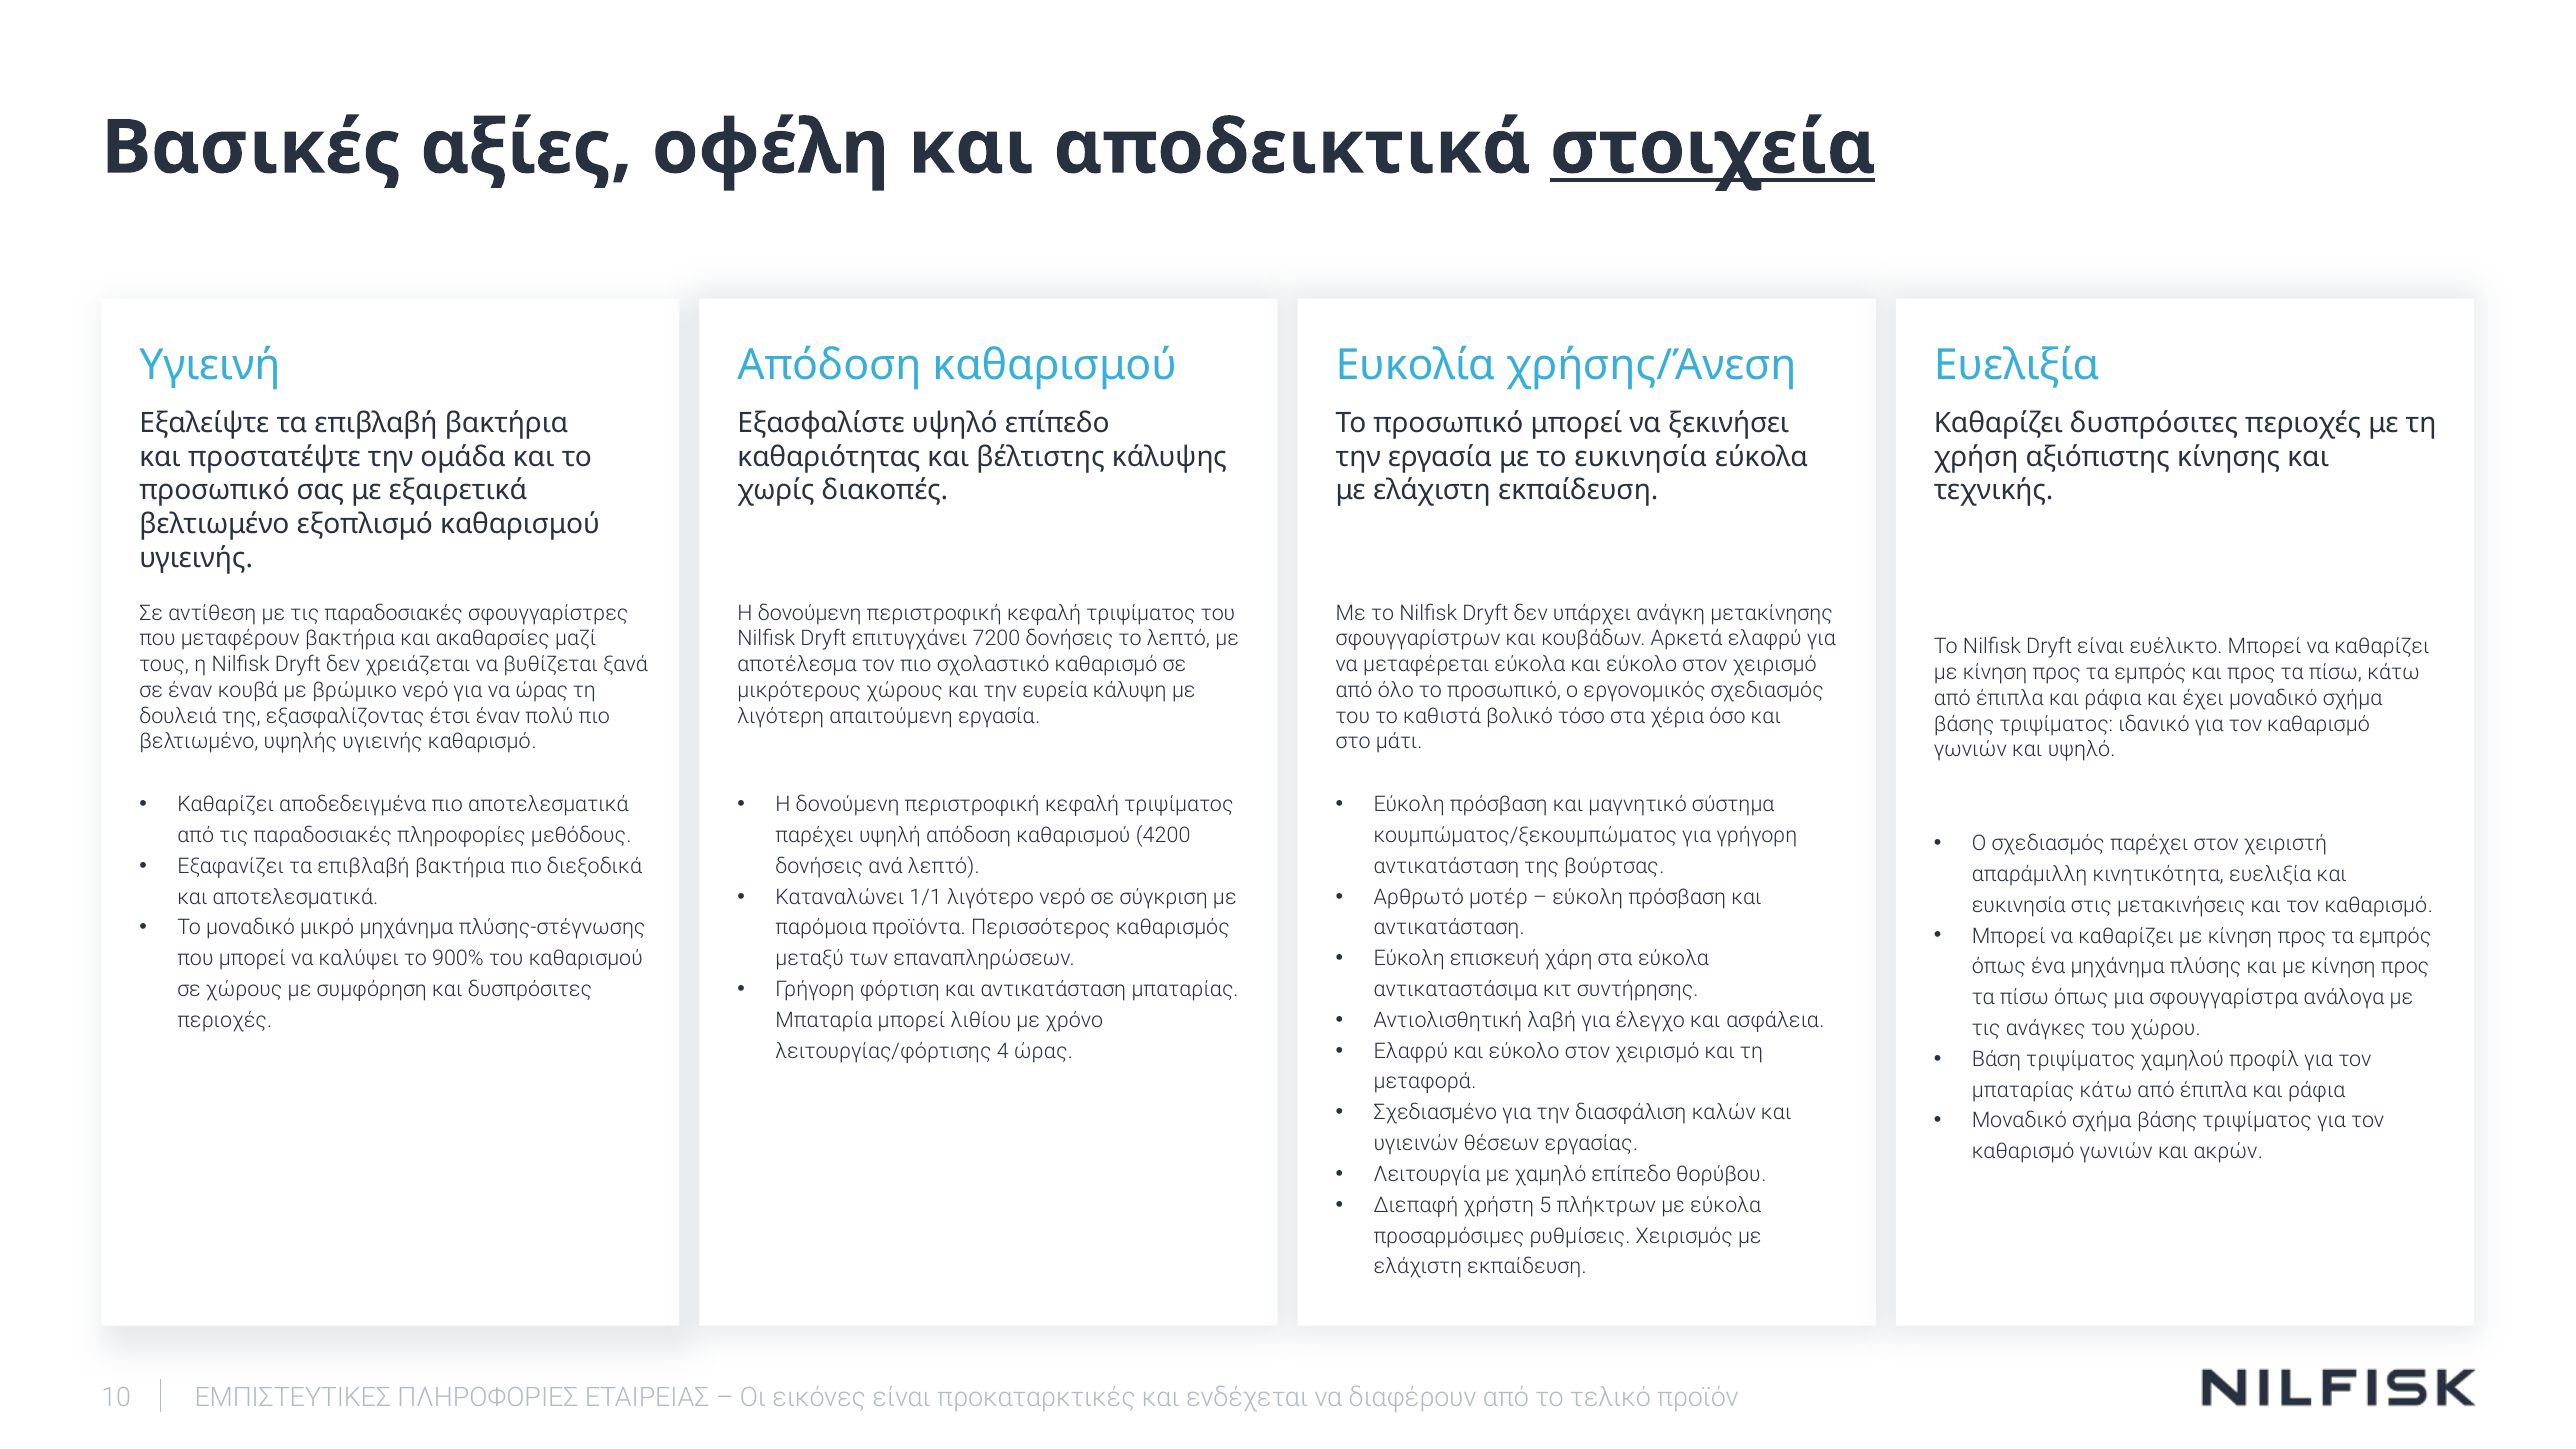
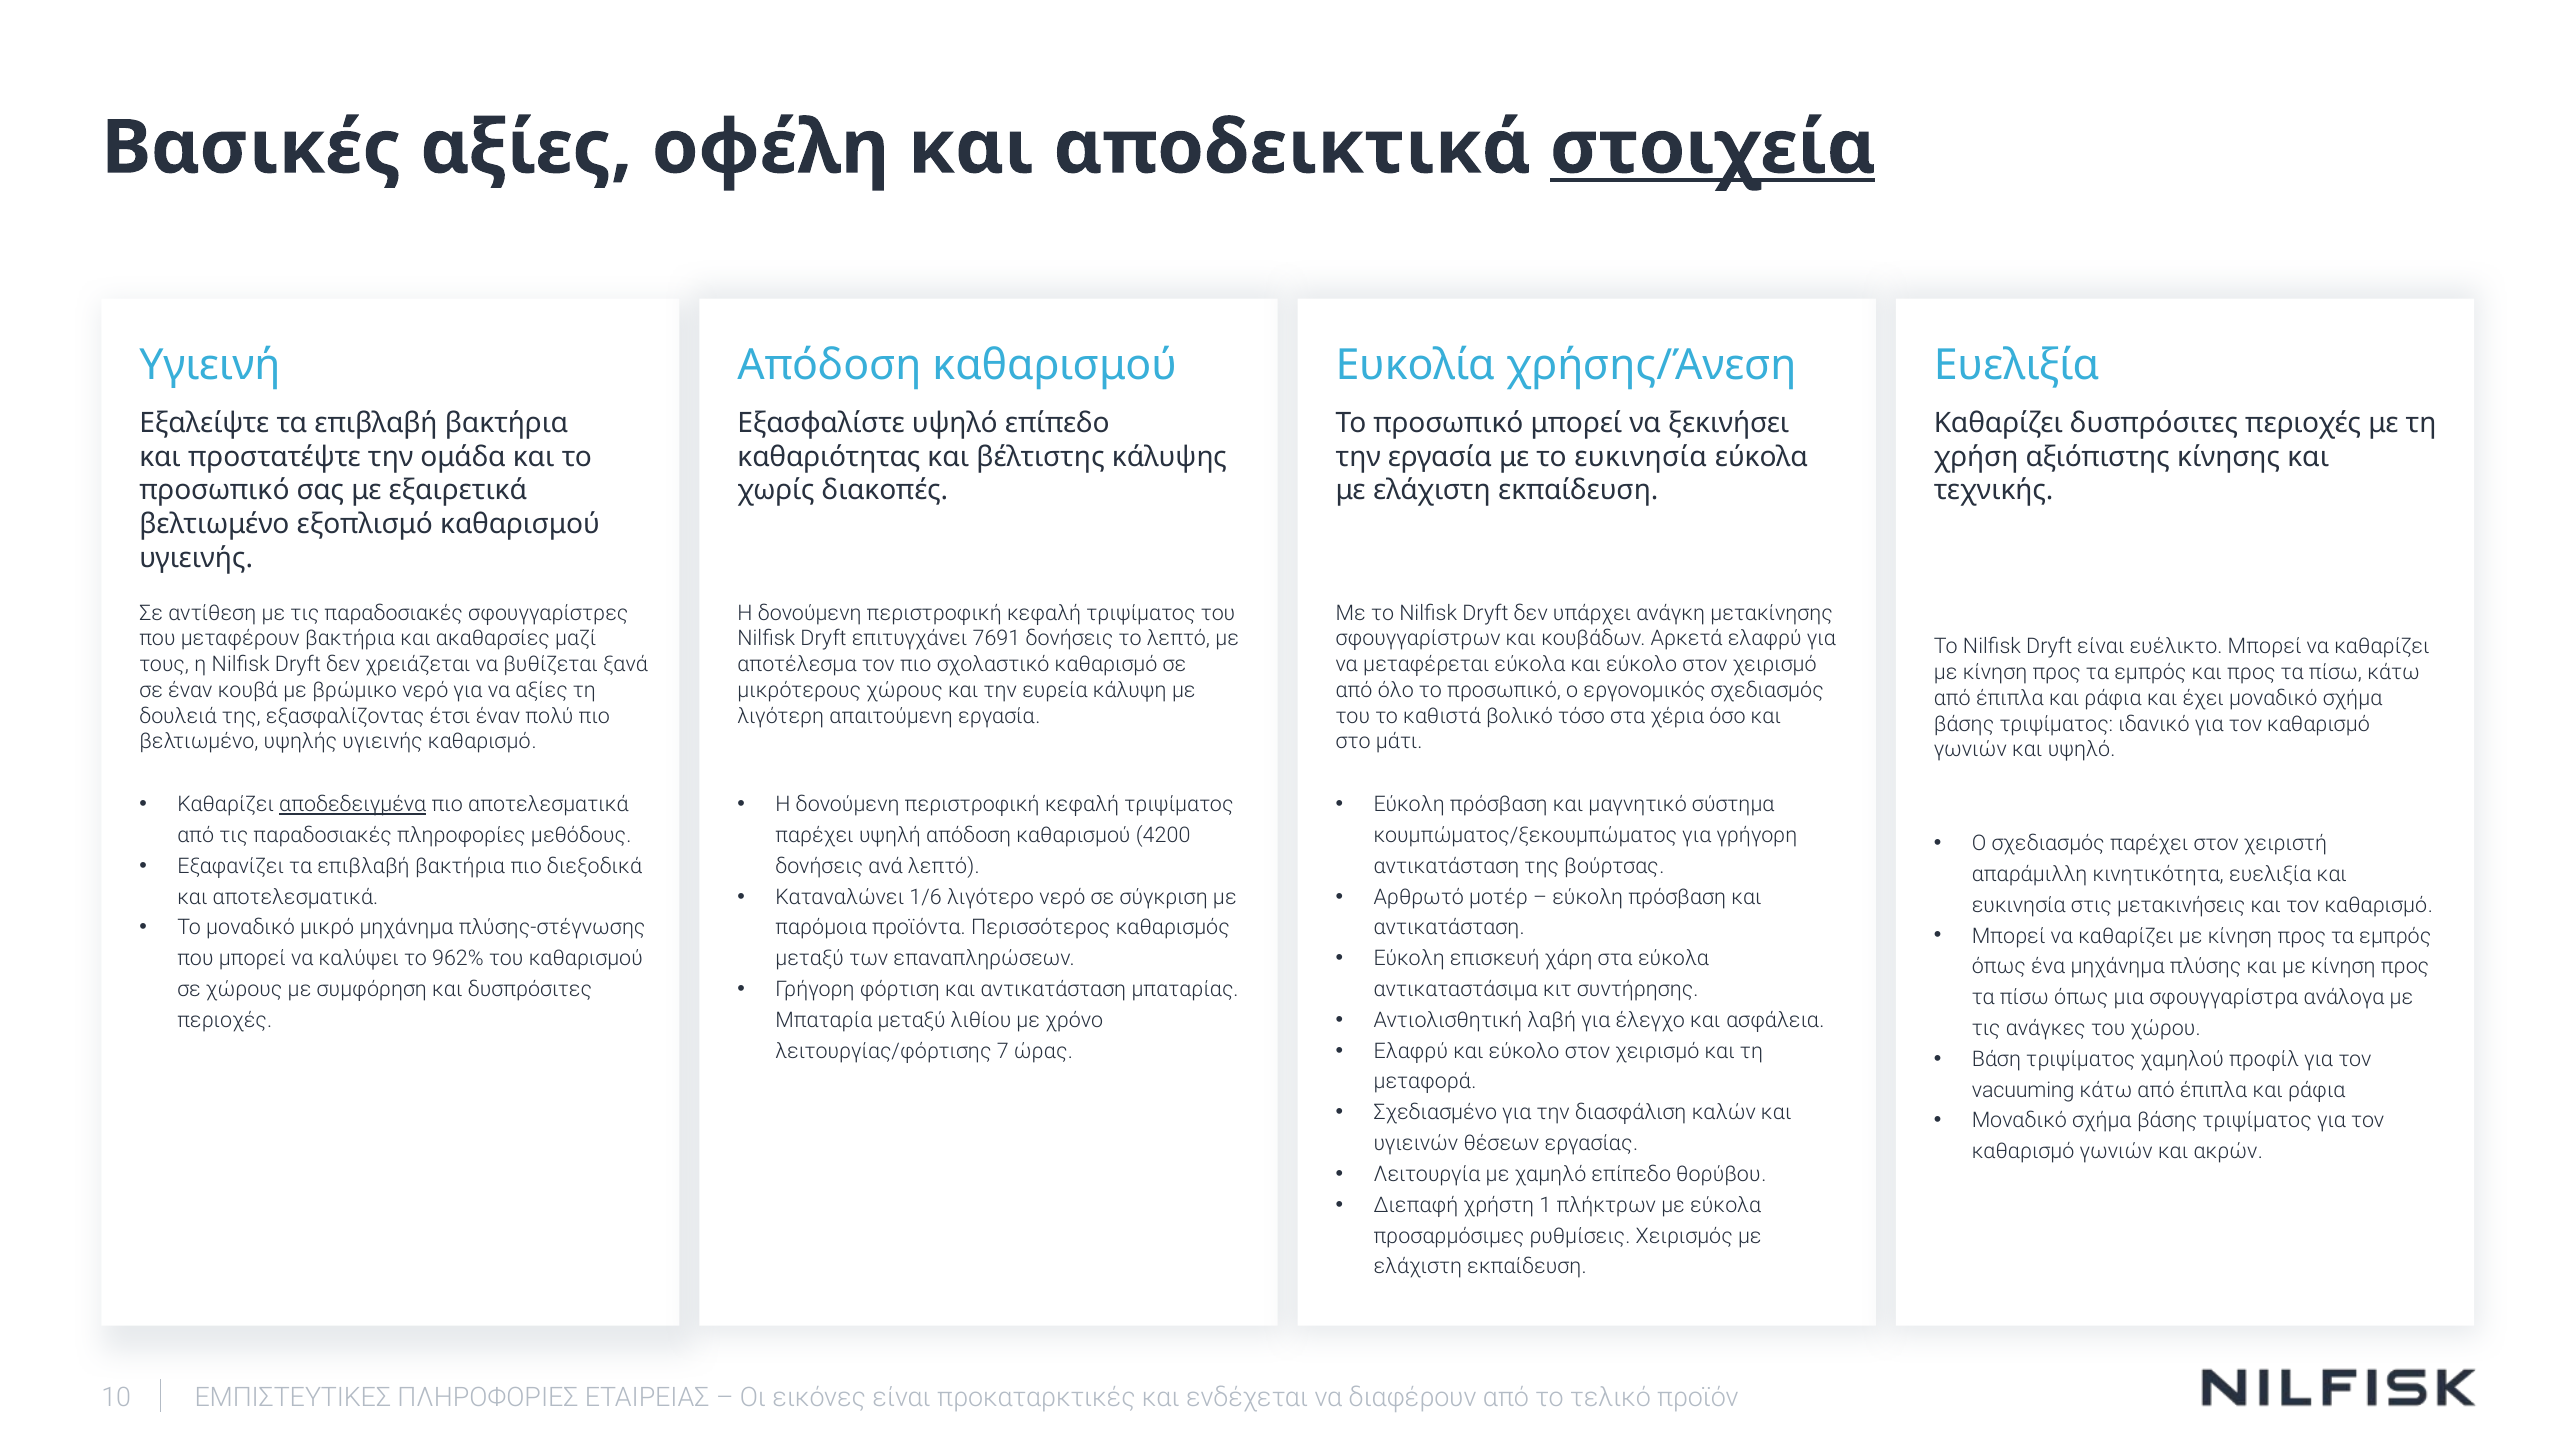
7200: 7200 -> 7691
να ώρας: ώρας -> αξίες
αποδεδειγμένα underline: none -> present
1/1: 1/1 -> 1/6
900%: 900% -> 962%
Μπαταρία μπορεί: μπορεί -> μεταξύ
4: 4 -> 7
μπαταρίας at (2023, 1090): μπαταρίας -> vacuuming
5: 5 -> 1
